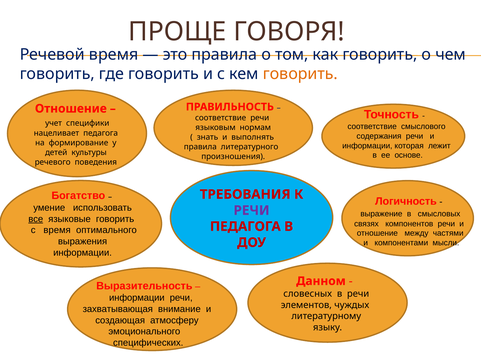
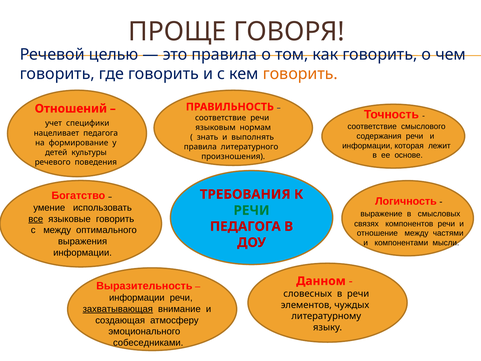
Речевой время: время -> целью
Отношение at (71, 109): Отношение -> Отношений
РЕЧИ at (252, 210) colour: purple -> green
с время: время -> между
захватывающая underline: none -> present
специфических: специфических -> собеседниками
